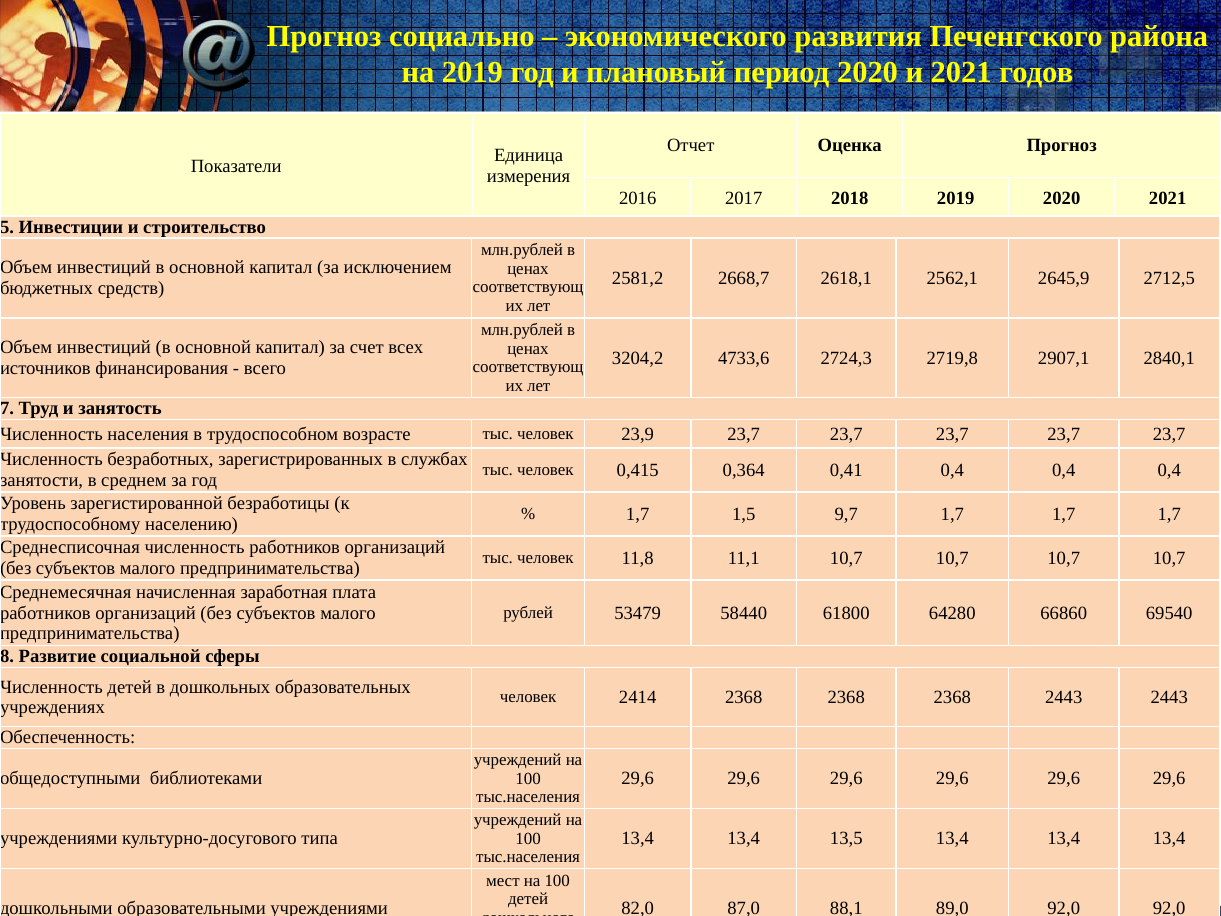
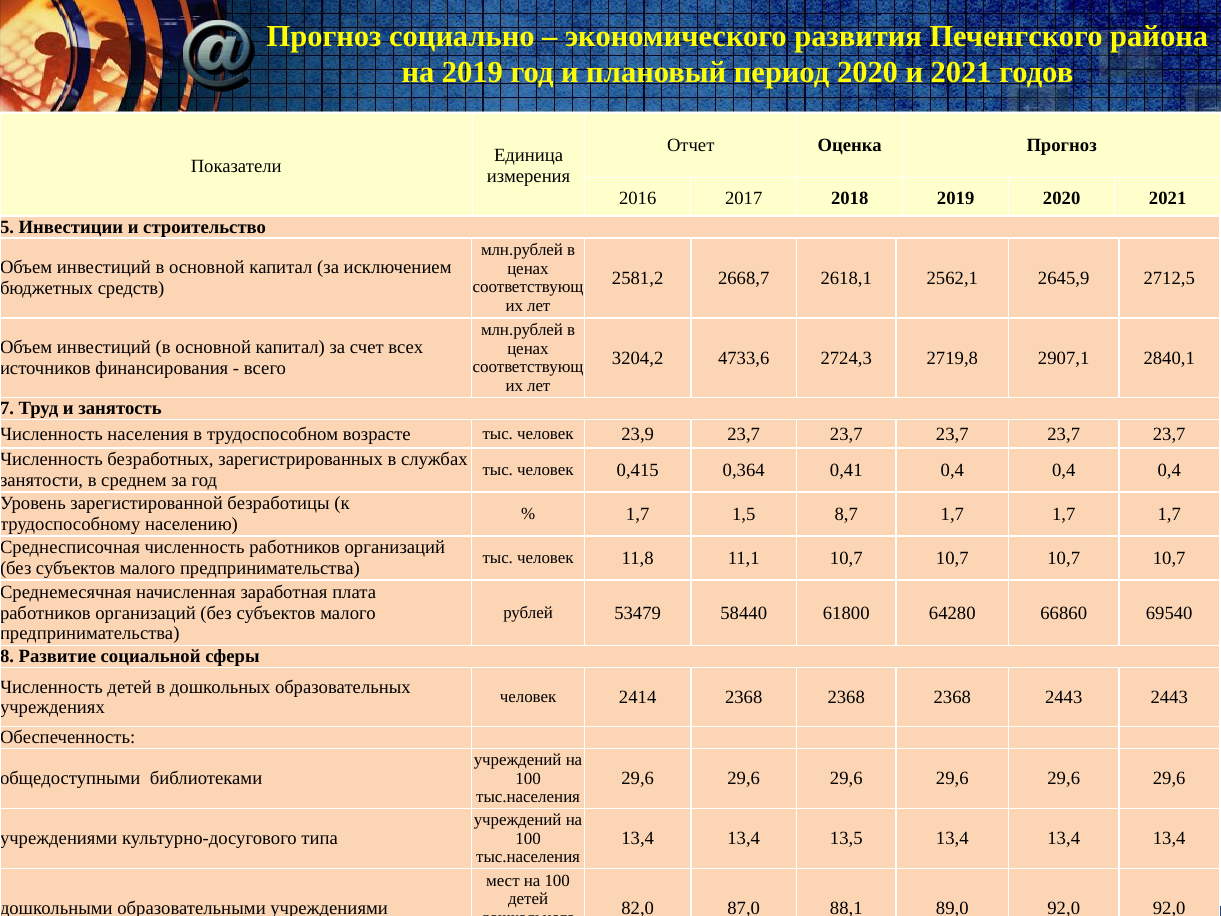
9,7: 9,7 -> 8,7
